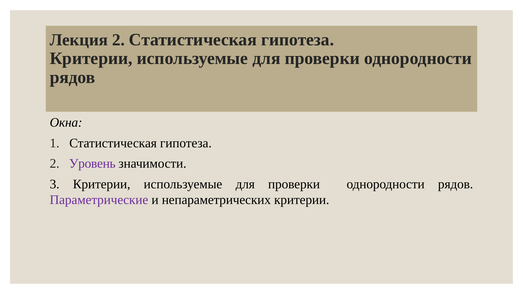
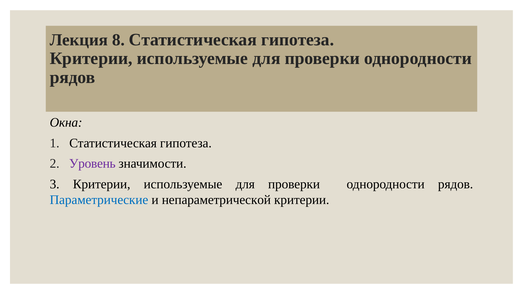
Лекция 2: 2 -> 8
Параметрические colour: purple -> blue
непараметрических: непараметрических -> непараметрической
